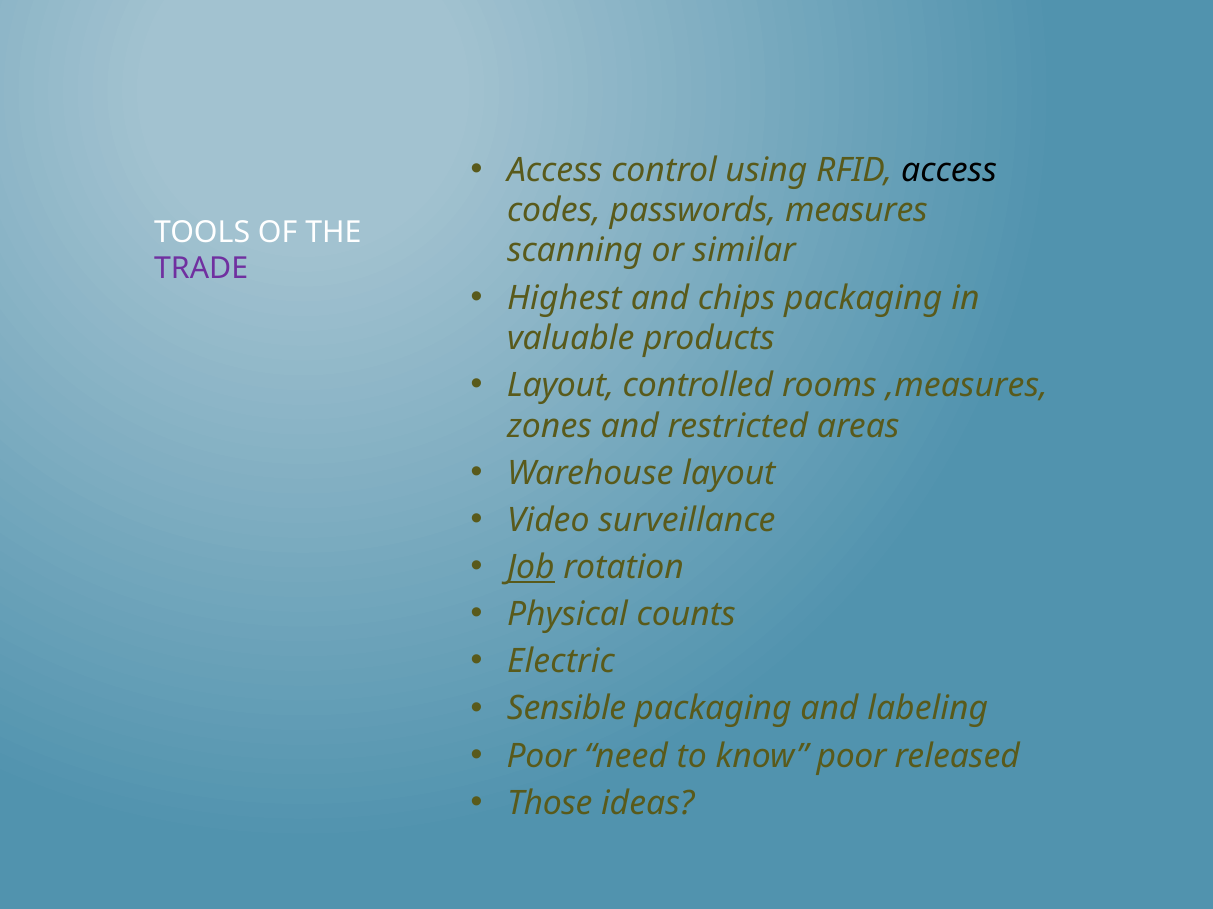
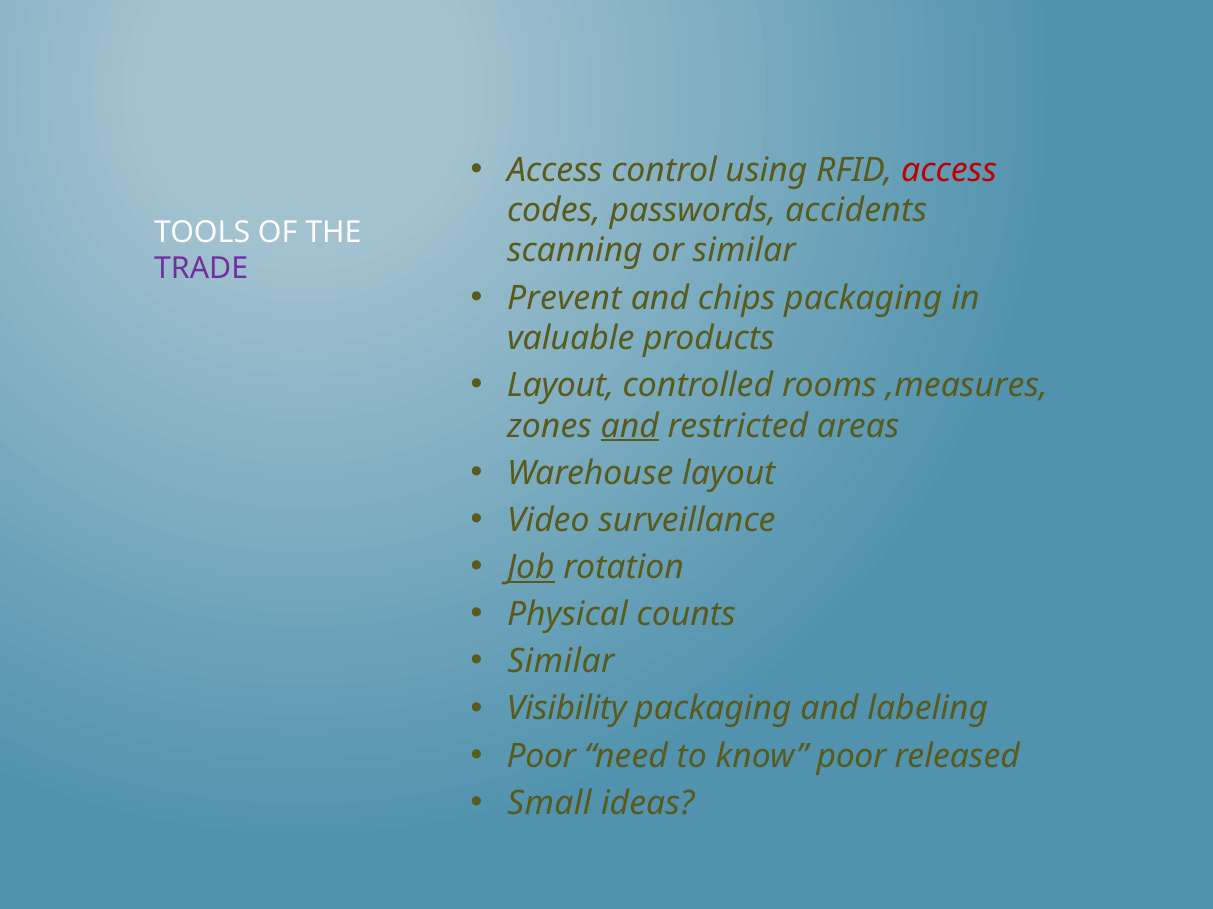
access at (949, 170) colour: black -> red
measures: measures -> accidents
Highest: Highest -> Prevent
and at (630, 426) underline: none -> present
Electric at (561, 662): Electric -> Similar
Sensible: Sensible -> Visibility
Those: Those -> Small
